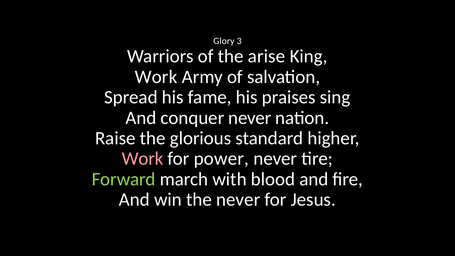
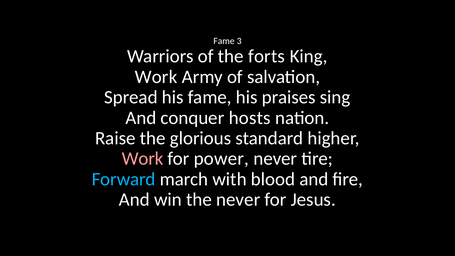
Glory at (224, 41): Glory -> Fame
arise: arise -> forts
conquer never: never -> hosts
Forward colour: light green -> light blue
